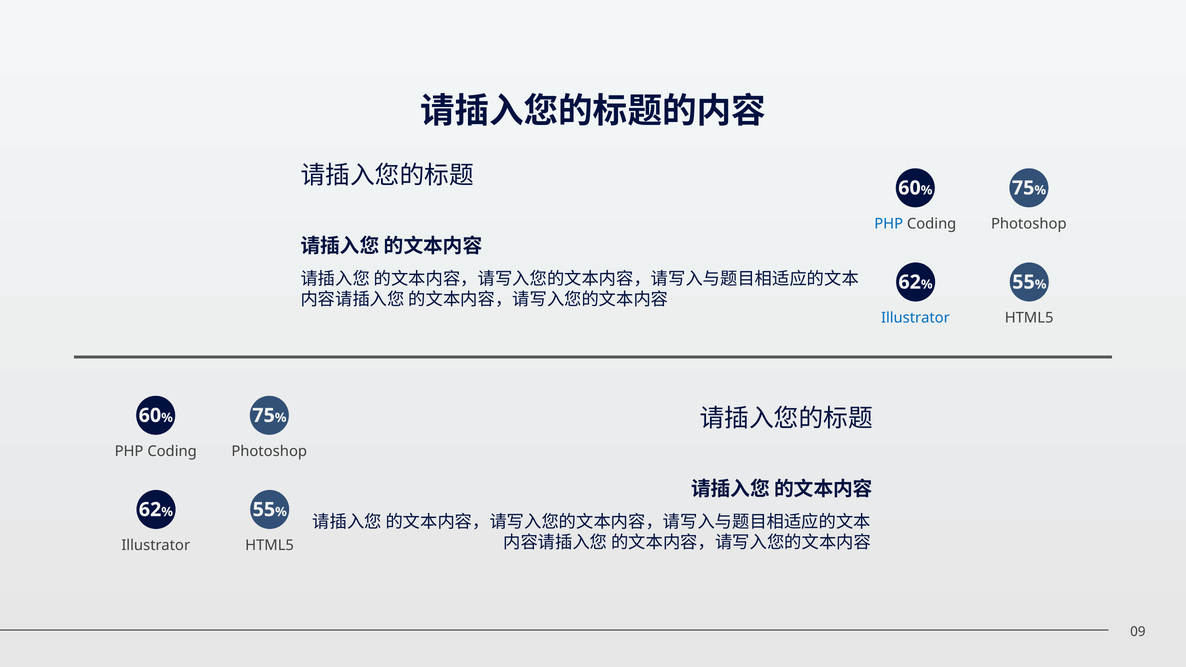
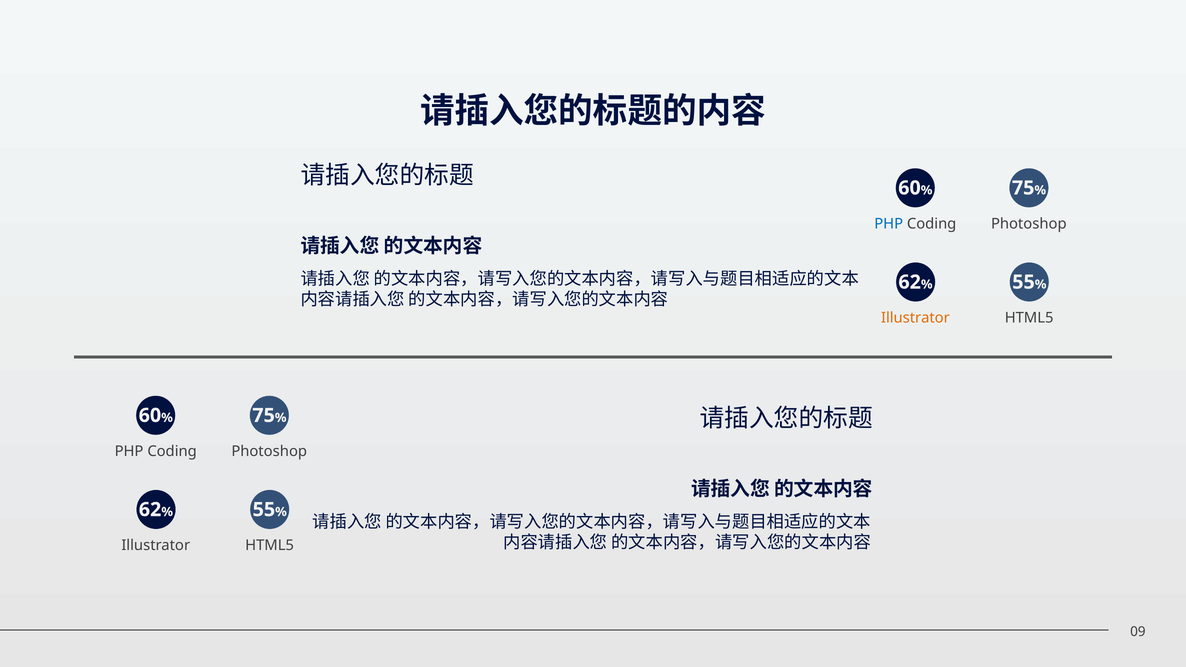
Illustrator at (915, 318) colour: blue -> orange
